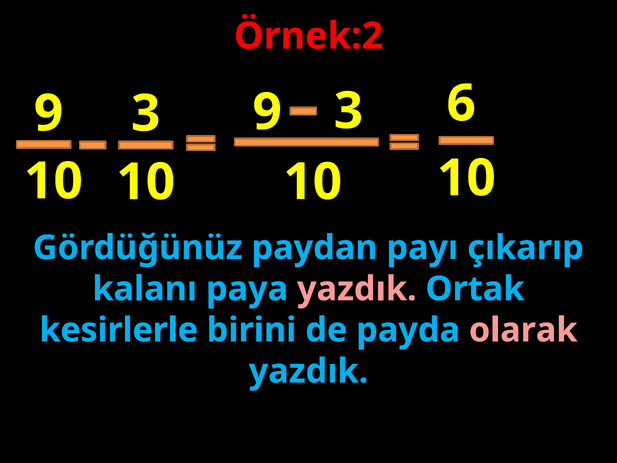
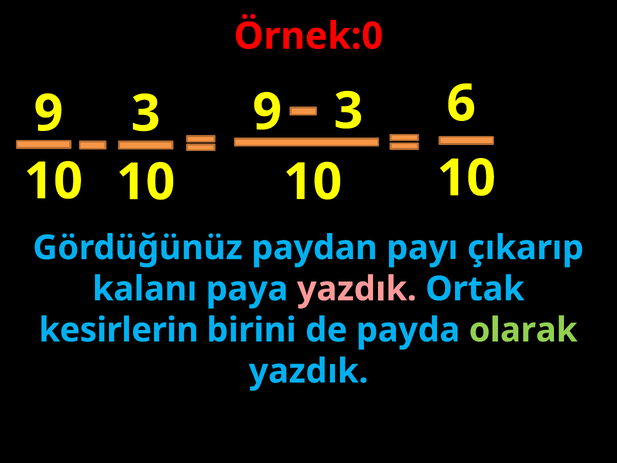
Örnek:2: Örnek:2 -> Örnek:0
kesirlerle: kesirlerle -> kesirlerin
olarak colour: pink -> light green
